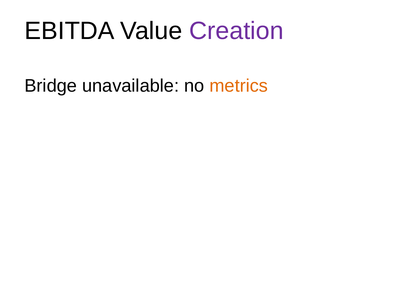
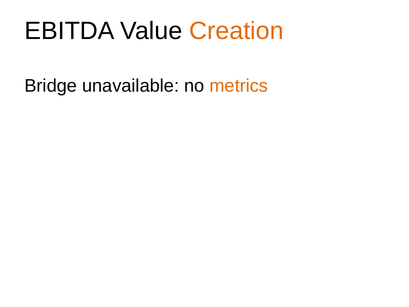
Creation colour: purple -> orange
